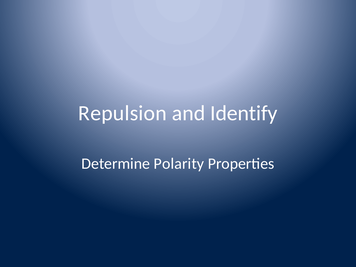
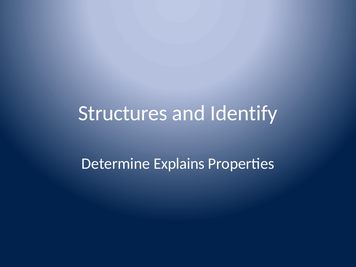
Repulsion: Repulsion -> Structures
Polarity: Polarity -> Explains
